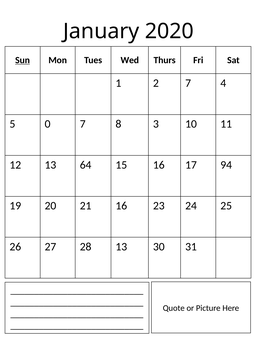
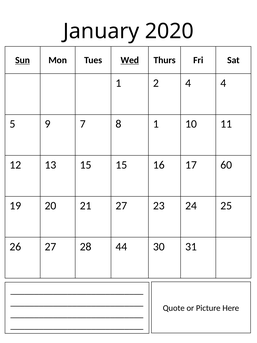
Wed underline: none -> present
2 7: 7 -> 4
0: 0 -> 9
8 3: 3 -> 1
13 64: 64 -> 15
94: 94 -> 60
21 16: 16 -> 27
28 13: 13 -> 44
